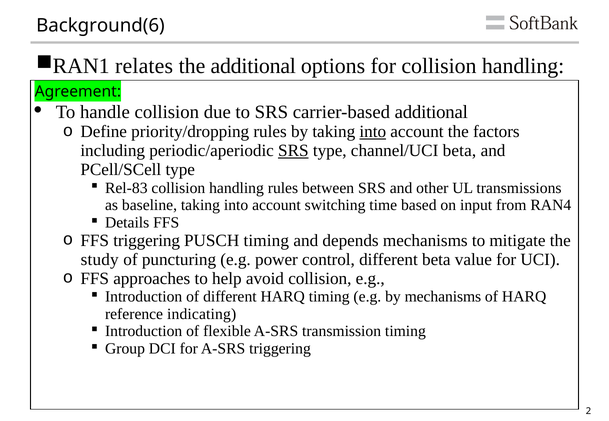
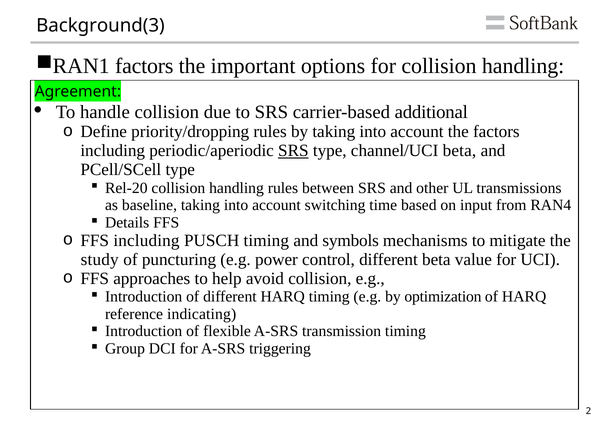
Background(6: Background(6 -> Background(3
relates at (144, 66): relates -> factors
the additional: additional -> important
into at (373, 132) underline: present -> none
Rel-83: Rel-83 -> Rel-20
FFS triggering: triggering -> including
depends: depends -> symbols
by mechanisms: mechanisms -> optimization
